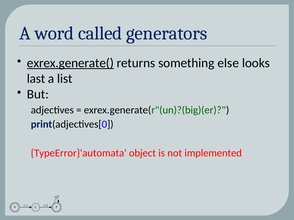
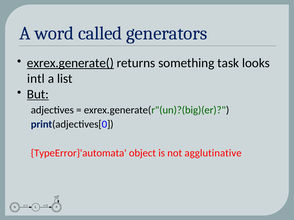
else: else -> task
last: last -> intl
But underline: none -> present
implemented: implemented -> agglutinative
